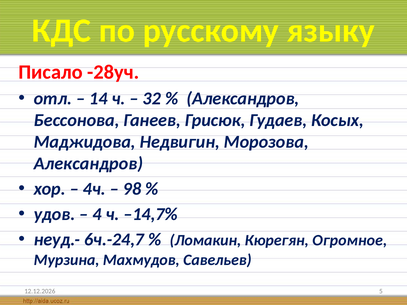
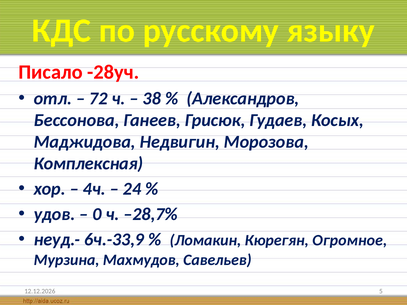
14: 14 -> 72
32: 32 -> 38
Александров at (88, 164): Александров -> Комплексная
98: 98 -> 24
4: 4 -> 0
–14,7%: –14,7% -> –28,7%
6ч.-24,7: 6ч.-24,7 -> 6ч.-33,9
